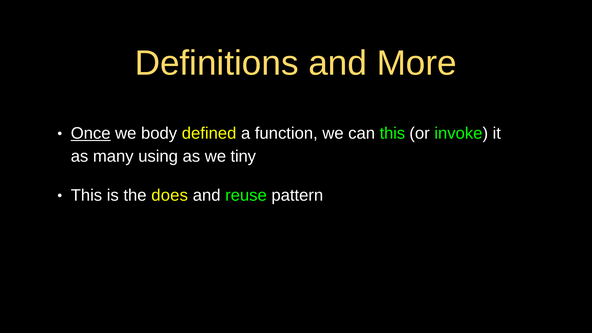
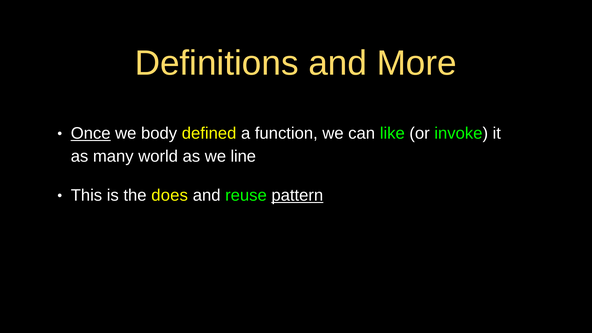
can this: this -> like
using: using -> world
tiny: tiny -> line
pattern underline: none -> present
